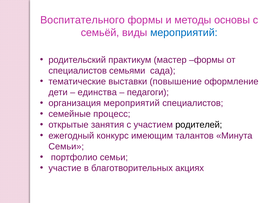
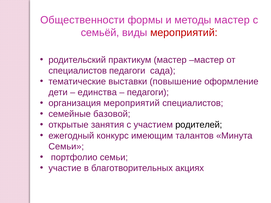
Воспитательного: Воспитательного -> Общественности
методы основы: основы -> мастер
мероприятий at (184, 33) colour: blue -> red
мастер формы: формы -> мастер
специалистов семьями: семьями -> педагоги
процесс: процесс -> базовой
